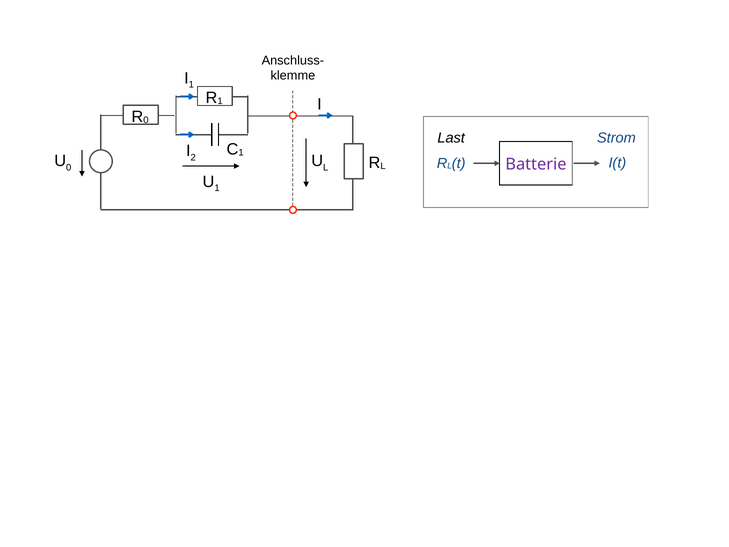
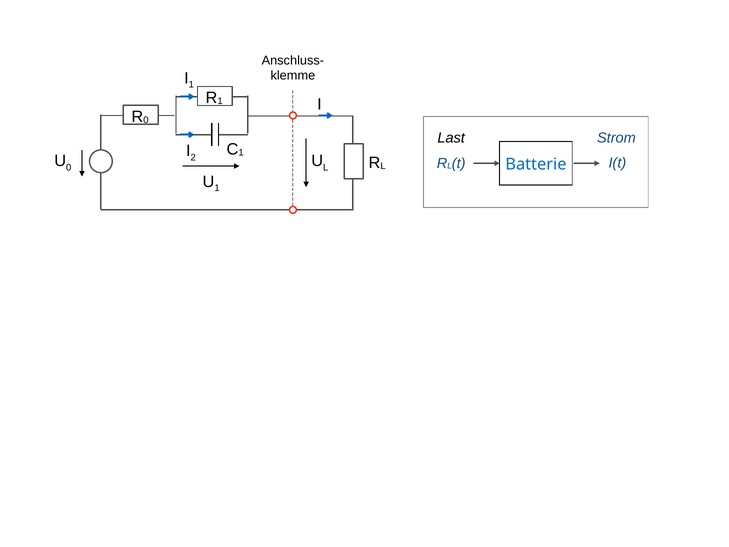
Batterie colour: purple -> blue
